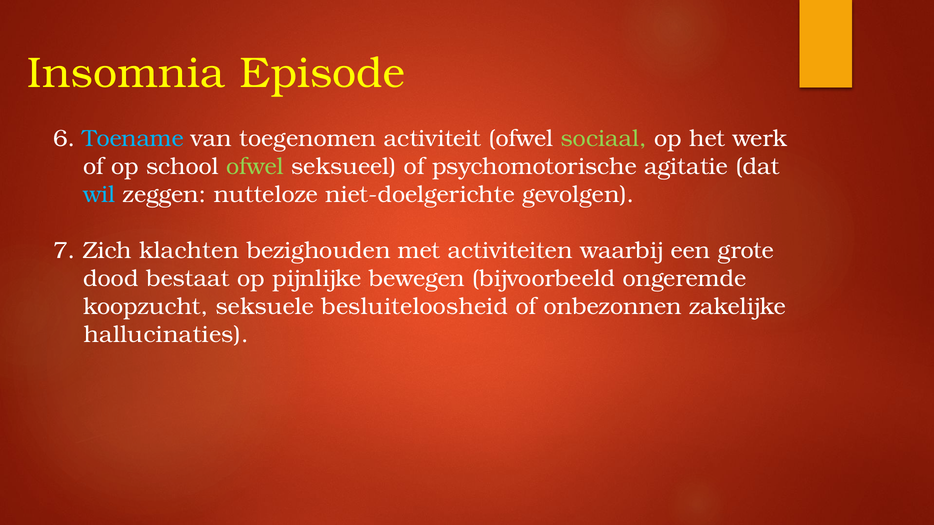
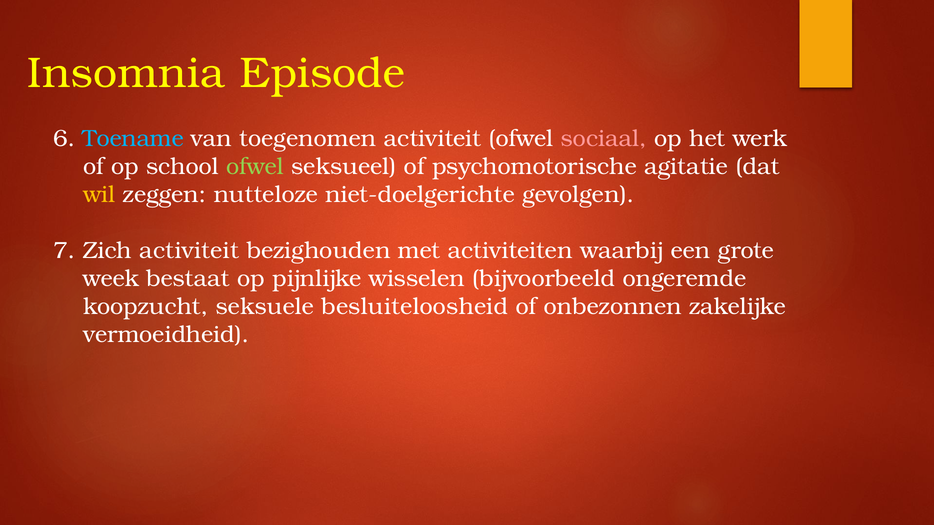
sociaal colour: light green -> pink
wil colour: light blue -> yellow
Zich klachten: klachten -> activiteit
dood: dood -> week
bewegen: bewegen -> wisselen
hallucinaties: hallucinaties -> vermoeidheid
